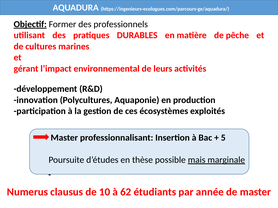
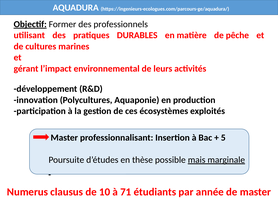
62: 62 -> 71
